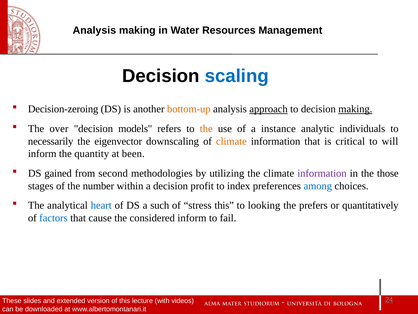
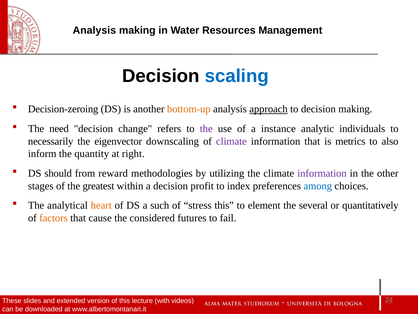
making at (355, 109) underline: present -> none
over: over -> need
models: models -> change
the at (206, 128) colour: orange -> purple
climate at (231, 141) colour: orange -> purple
critical: critical -> metrics
will: will -> also
been: been -> right
gained: gained -> should
second: second -> reward
those: those -> other
number: number -> greatest
heart colour: blue -> orange
looking: looking -> element
prefers: prefers -> several
factors colour: blue -> orange
considered inform: inform -> futures
